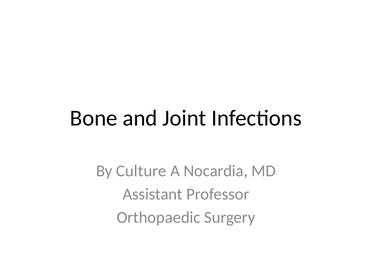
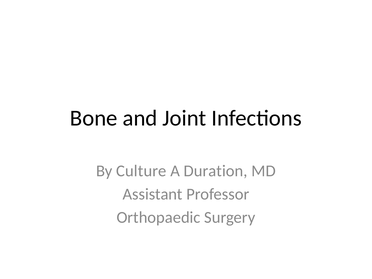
Nocardia: Nocardia -> Duration
